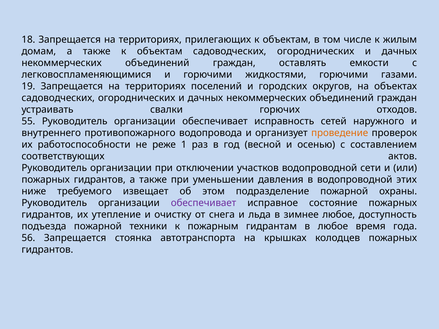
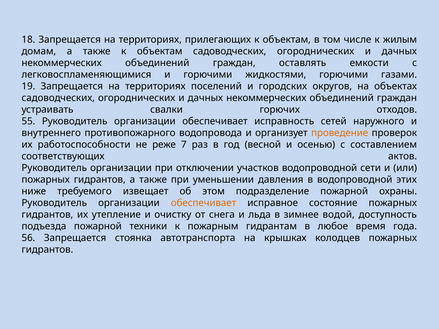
1: 1 -> 7
обеспечивает at (204, 203) colour: purple -> orange
зимнее любое: любое -> водой
